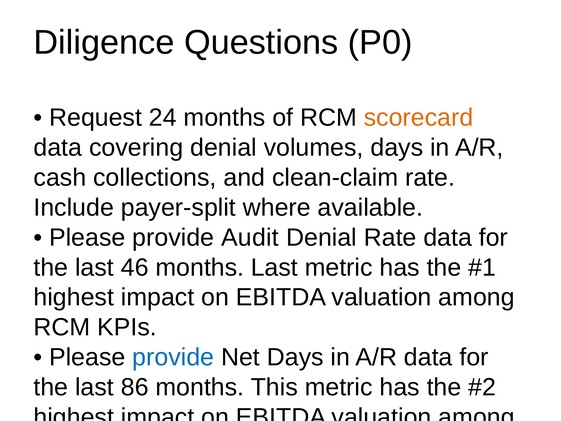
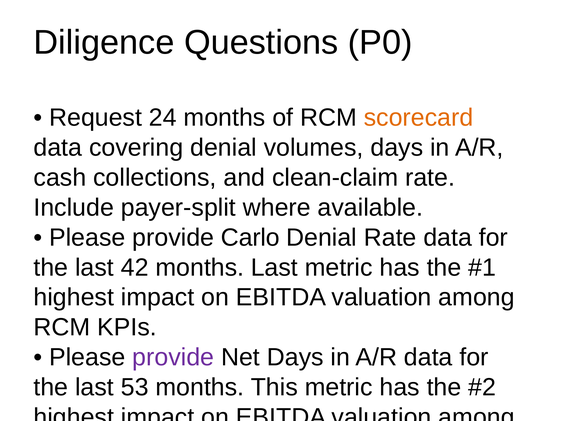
Audit: Audit -> Carlo
46: 46 -> 42
provide at (173, 357) colour: blue -> purple
86: 86 -> 53
